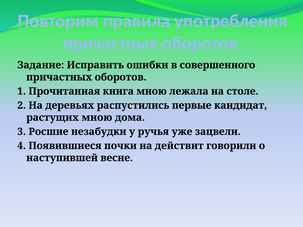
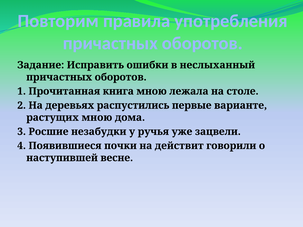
совершенного: совершенного -> неслыханный
кандидат: кандидат -> варианте
